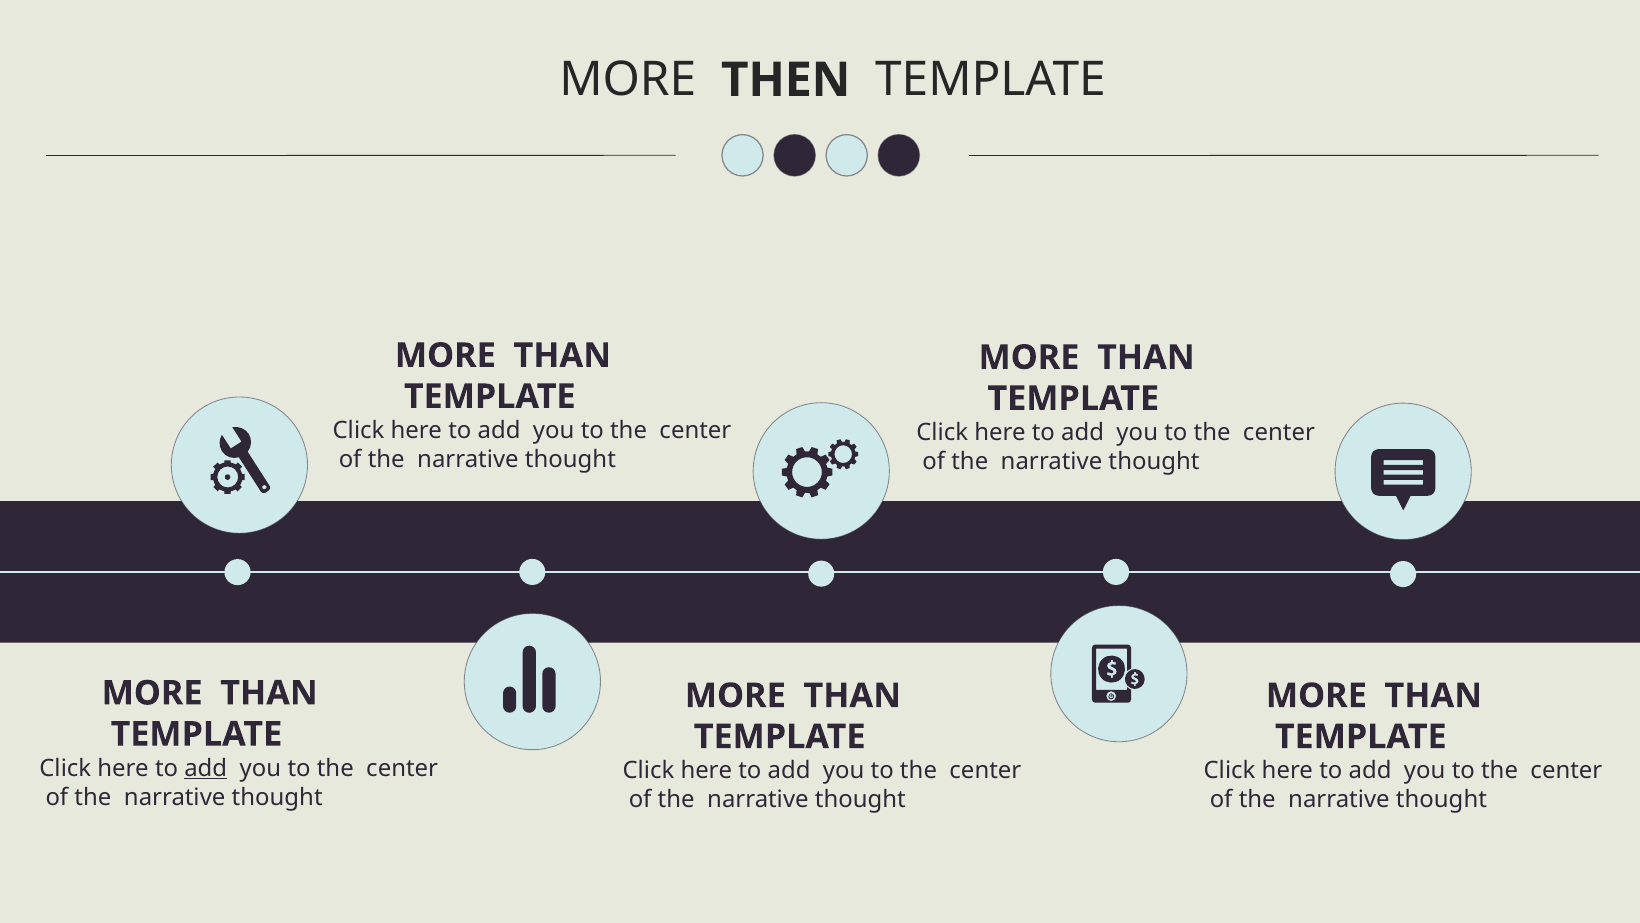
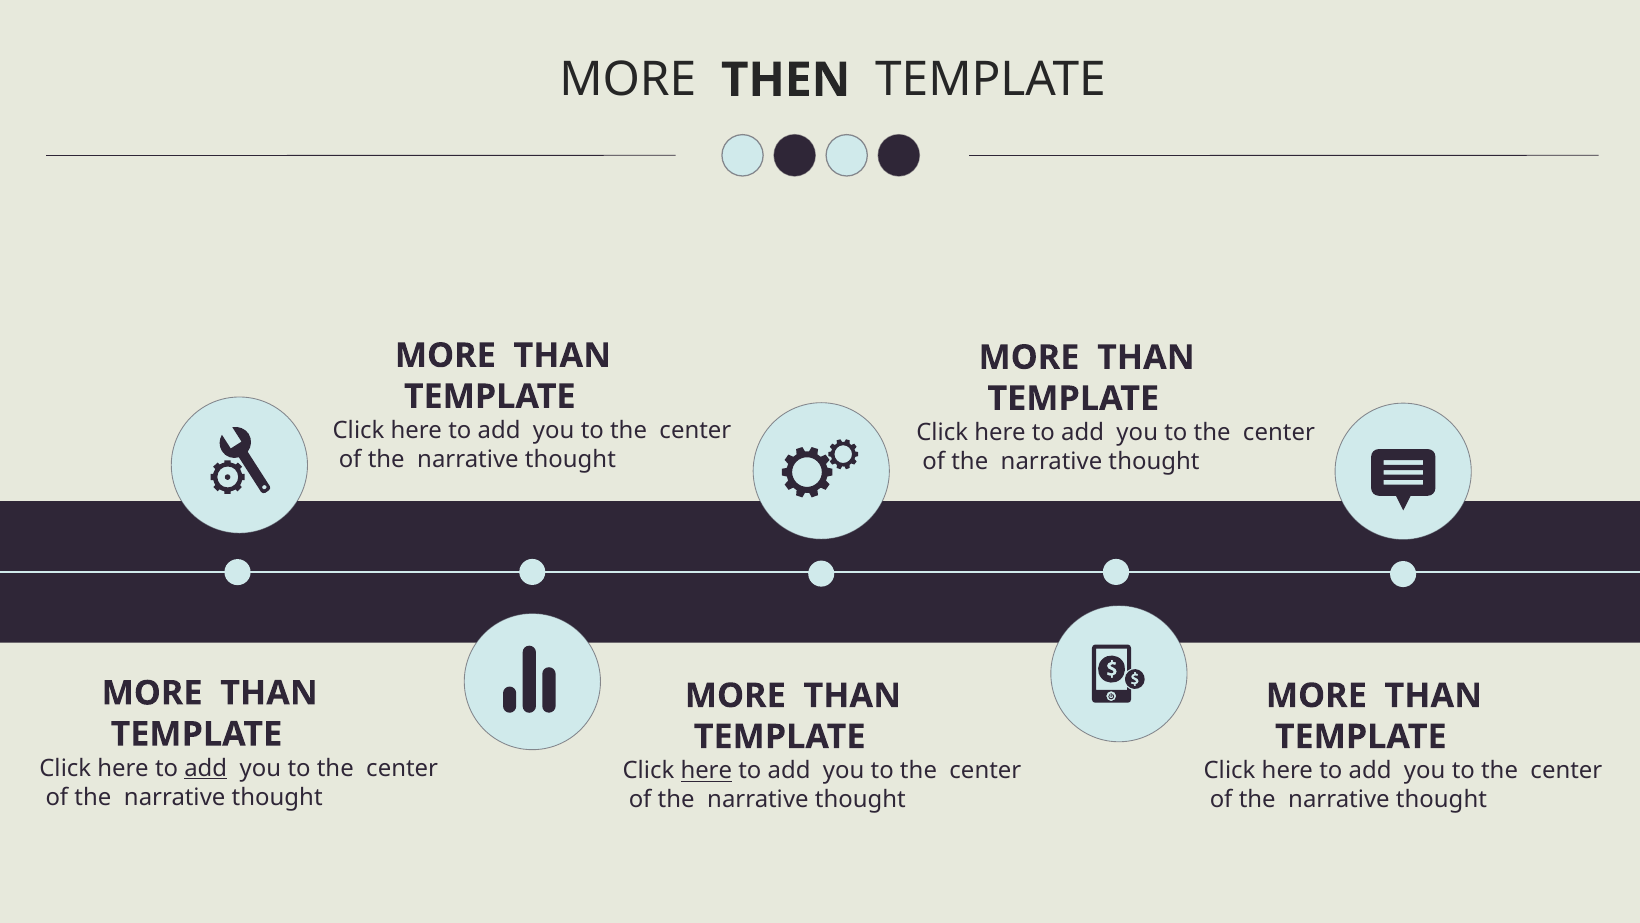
here at (706, 771) underline: none -> present
